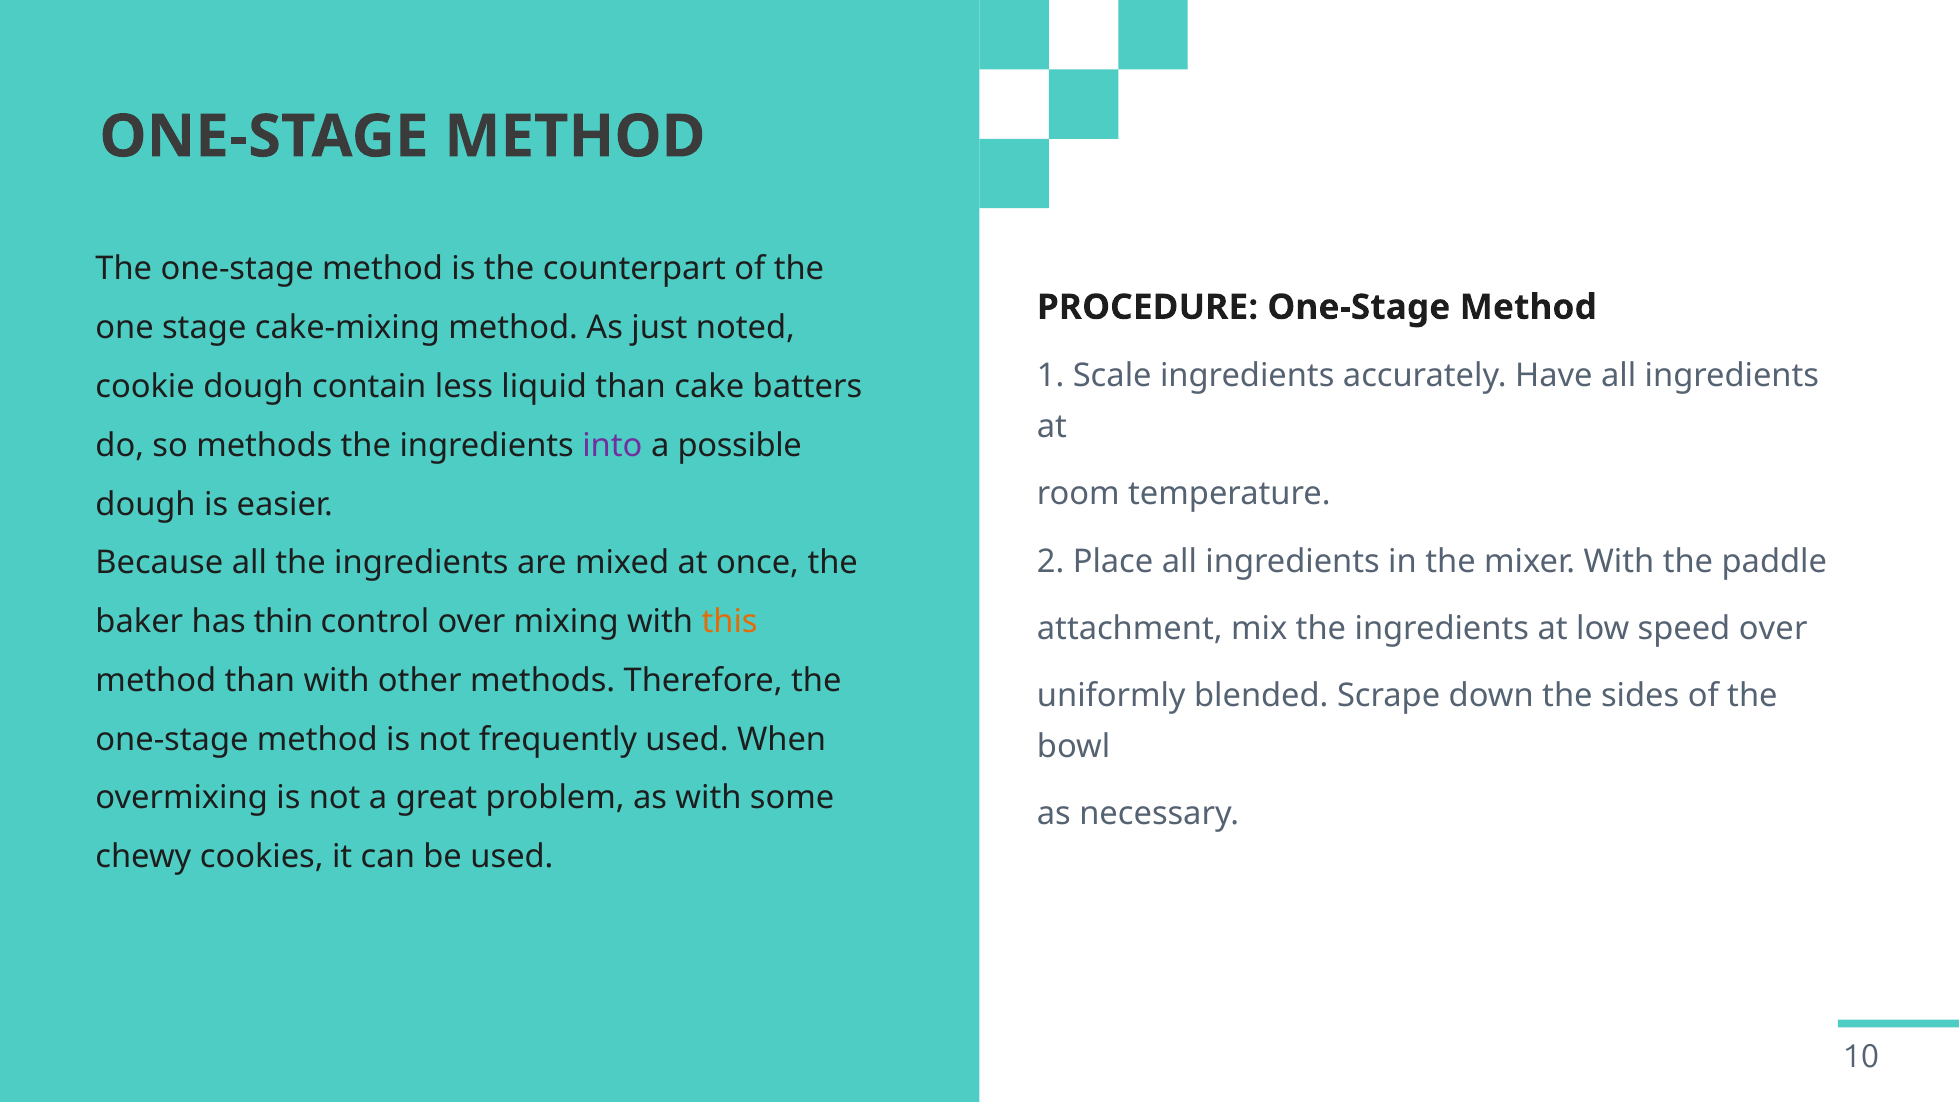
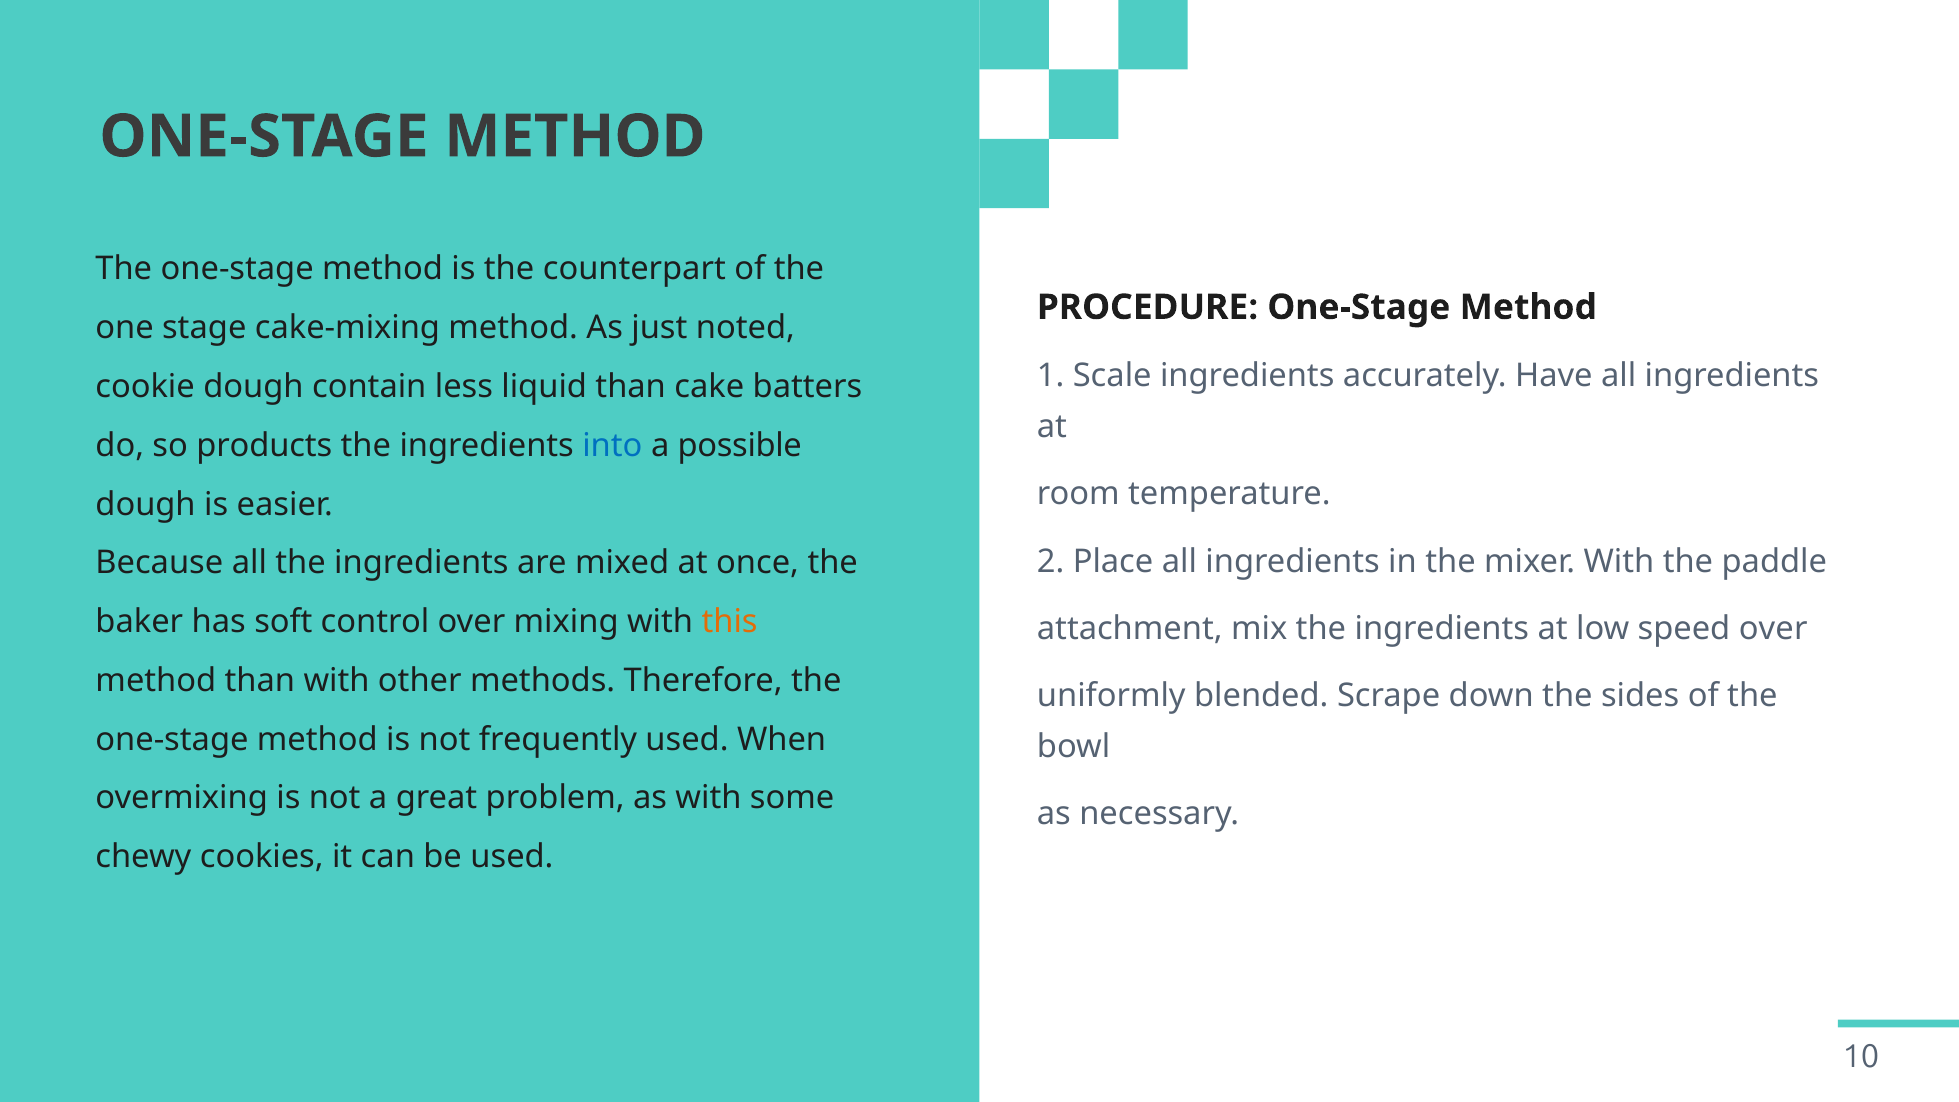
so methods: methods -> products
into colour: purple -> blue
thin: thin -> soft
